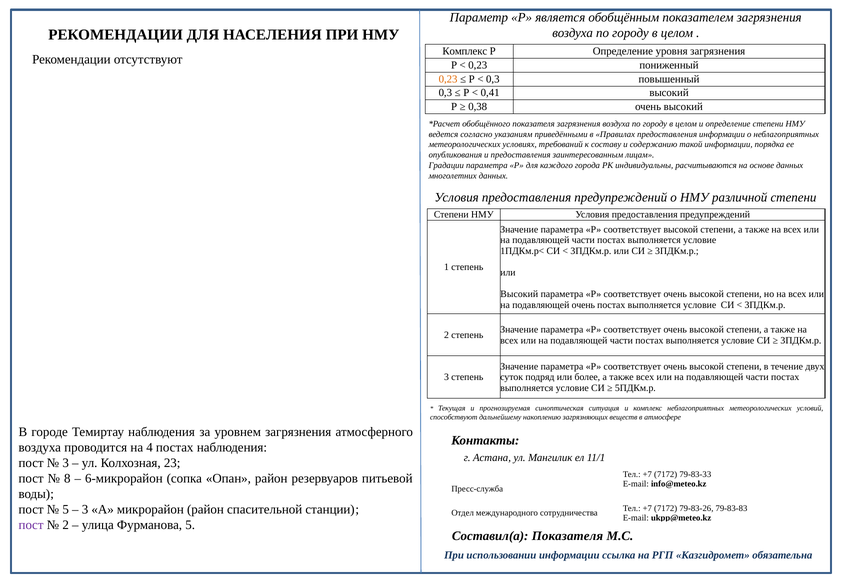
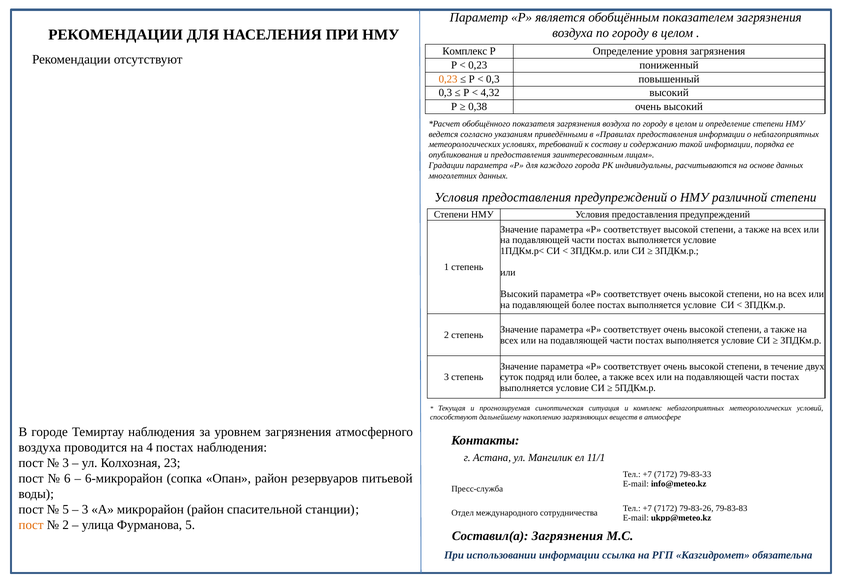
0,41: 0,41 -> 4,32
подавляющей очень: очень -> более
8: 8 -> 6
пост at (31, 525) colour: purple -> orange
Составил(а Показателя: Показателя -> Загрязнения
